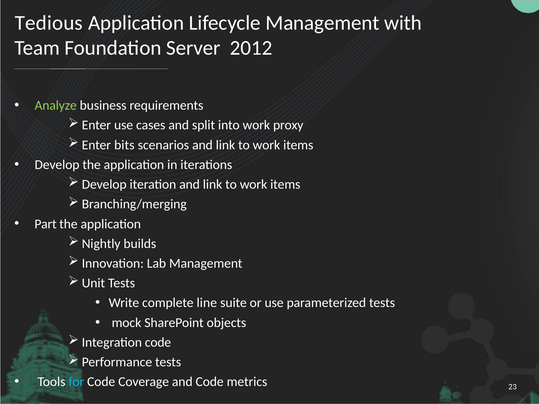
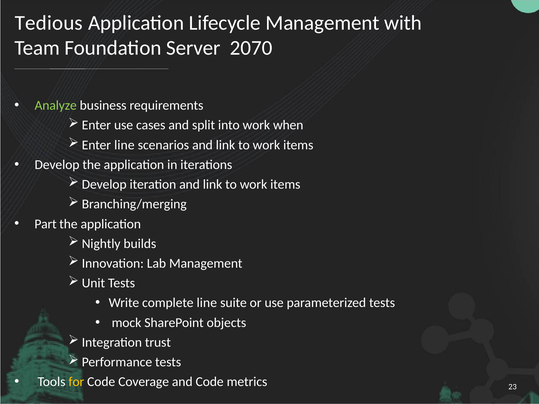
2012: 2012 -> 2070
proxy: proxy -> when
Enter bits: bits -> line
Integration code: code -> trust
for colour: light blue -> yellow
